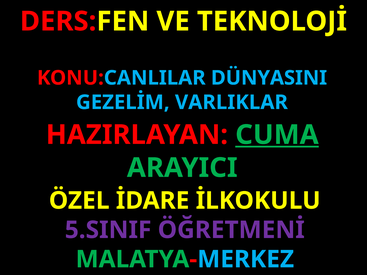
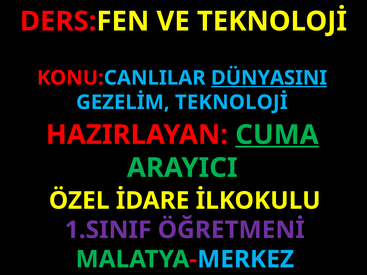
DÜNYASINI underline: none -> present
GEZELİM VARLIKLAR: VARLIKLAR -> TEKNOLOJİ
5.SINIF: 5.SINIF -> 1.SINIF
